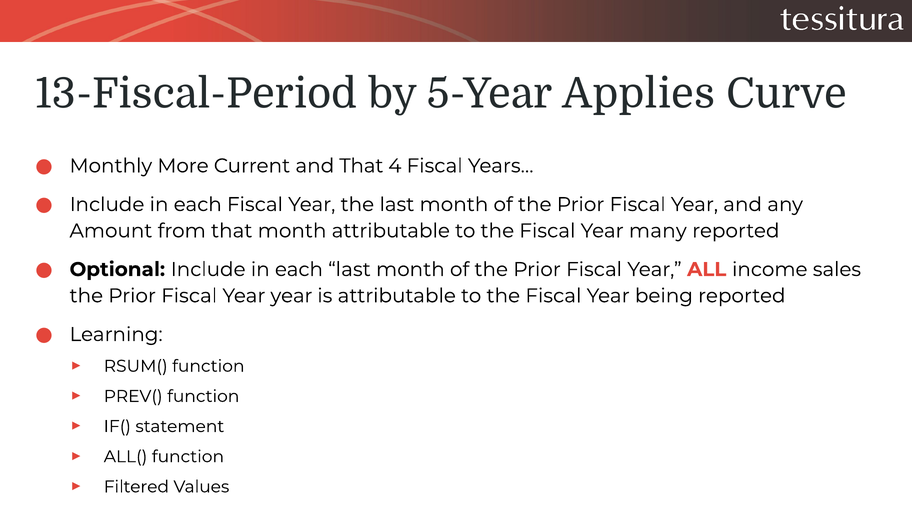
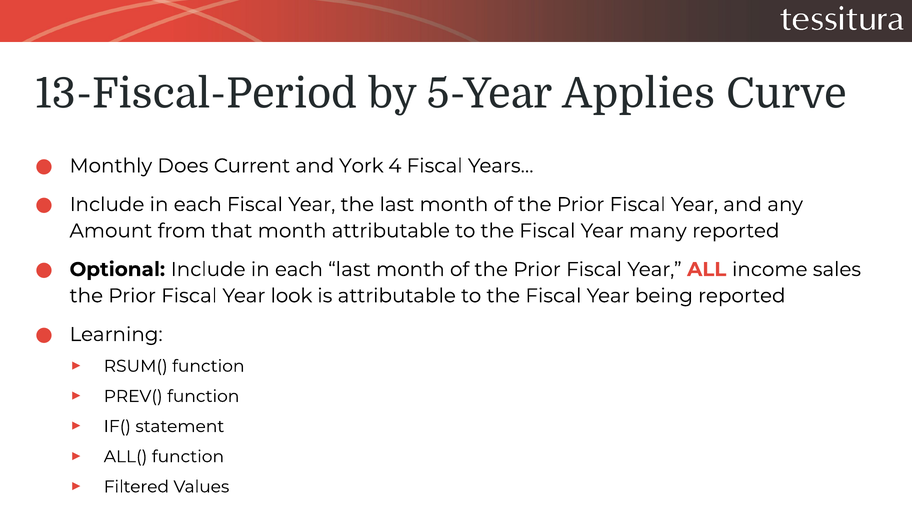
More: More -> Does
and That: That -> York
Year year: year -> look
